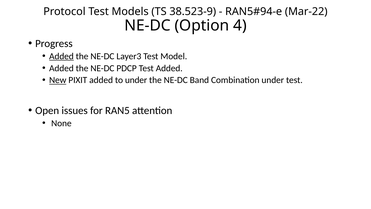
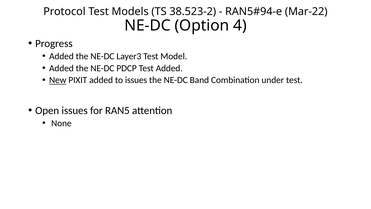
38.523-9: 38.523-9 -> 38.523-2
Added at (61, 56) underline: present -> none
to under: under -> issues
